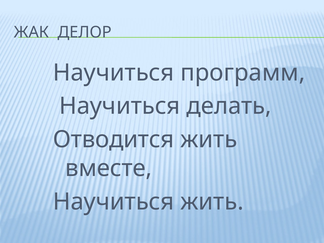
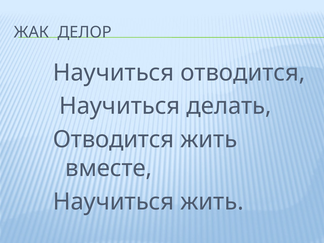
Научиться программ: программ -> отводится
